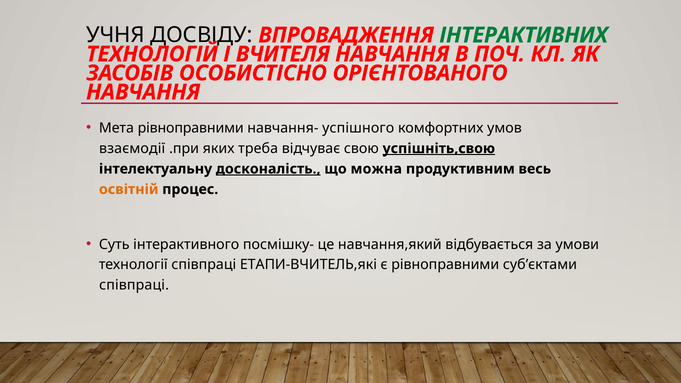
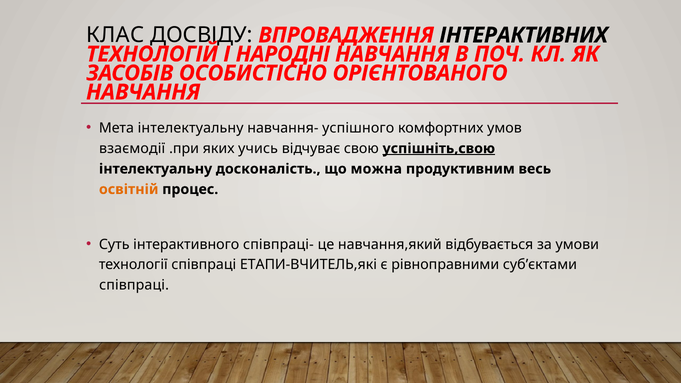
УЧНЯ: УЧНЯ -> КЛАС
ІНТЕРАКТИВНИХ colour: green -> black
ВЧИТЕЛЯ: ВЧИТЕЛЯ -> НАРОДНІ
Мета рівноправними: рівноправними -> інтелектуальну
треба: треба -> учись
досконалість underline: present -> none
посмішку-: посмішку- -> співпраці-
